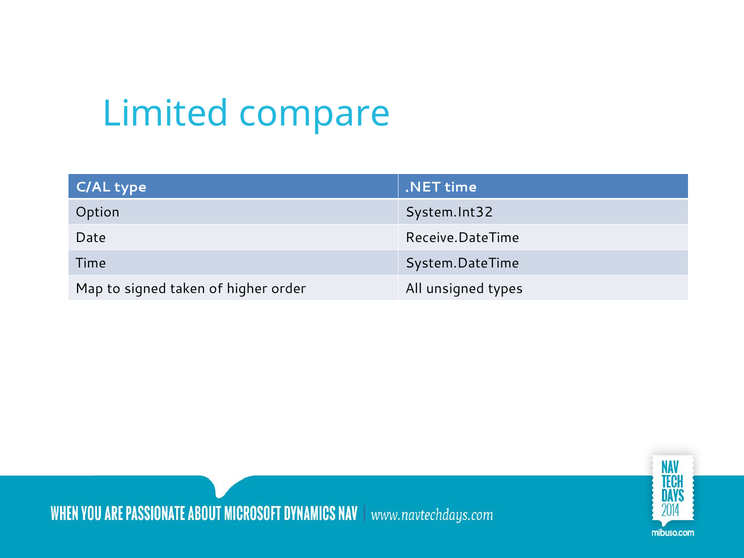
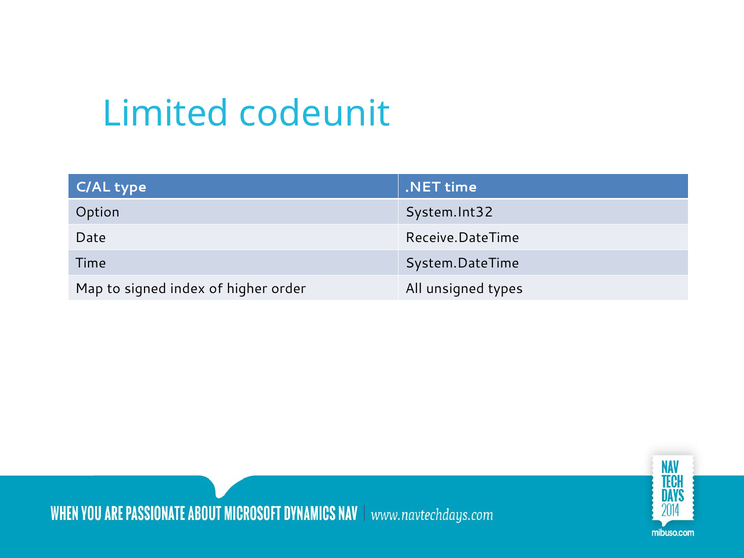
compare: compare -> codeunit
taken: taken -> index
